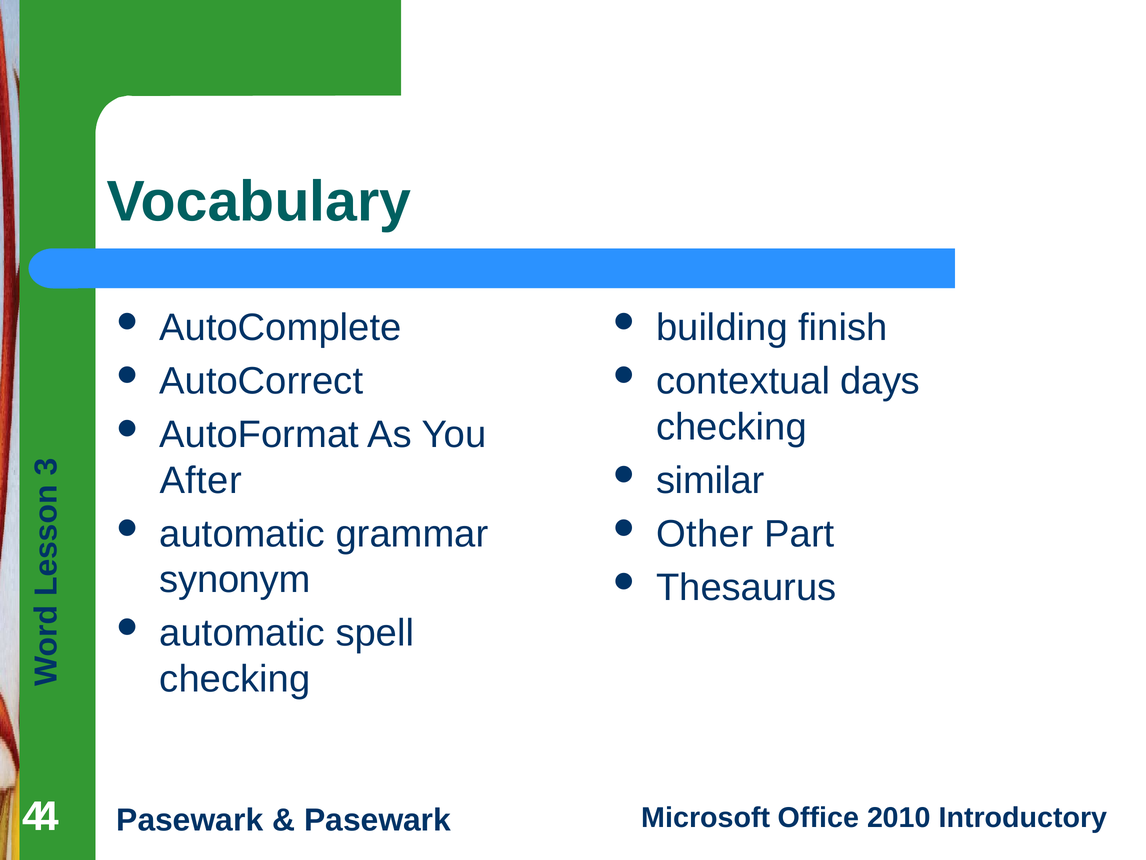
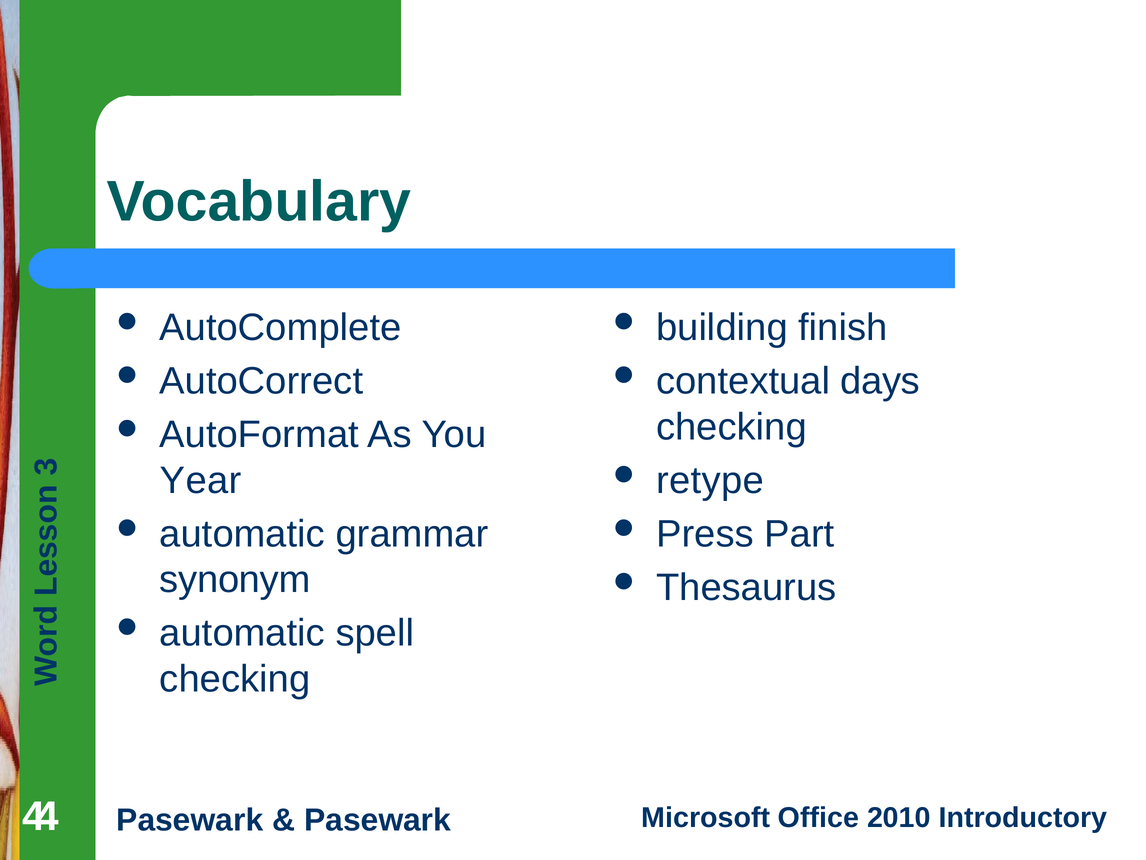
After: After -> Year
similar: similar -> retype
Other: Other -> Press
